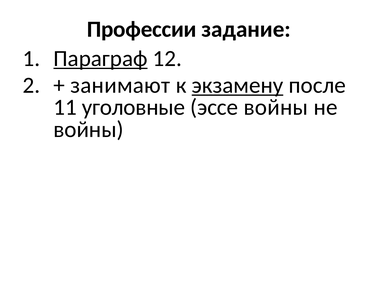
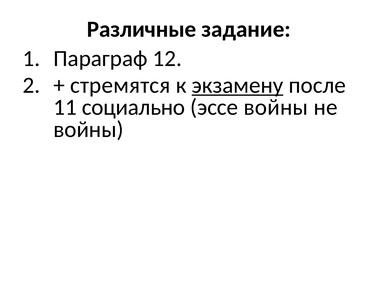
Профессии: Профессии -> Различные
Параграф underline: present -> none
занимают: занимают -> стремятся
уголовные: уголовные -> социально
